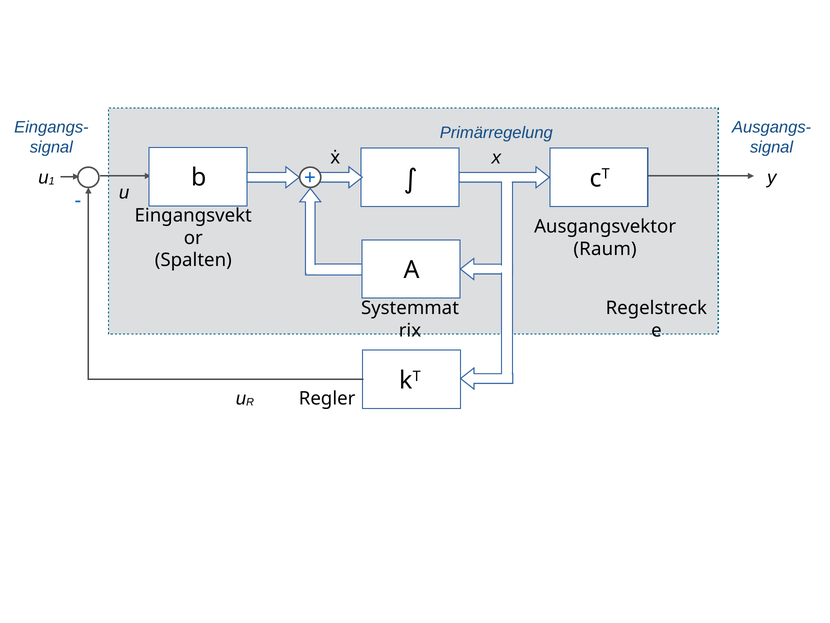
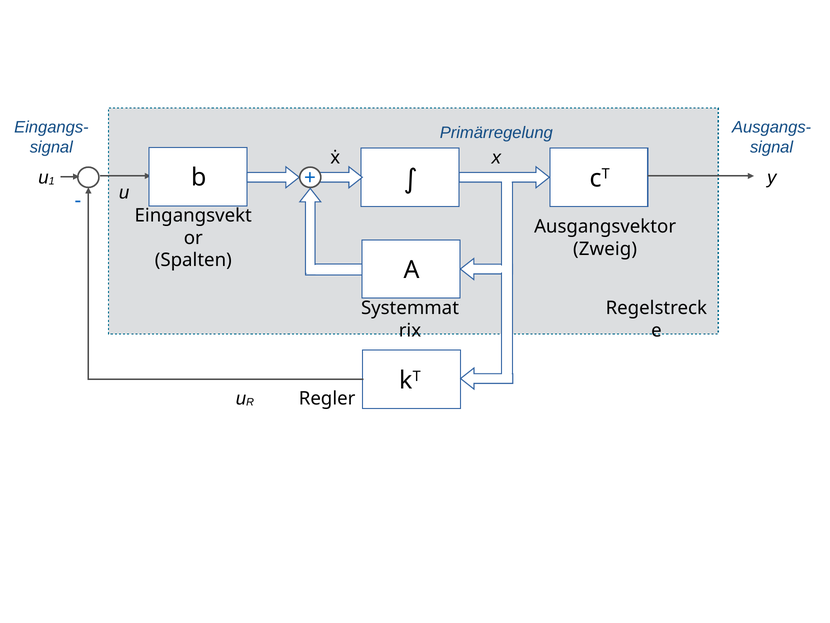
Raum: Raum -> Zweig
